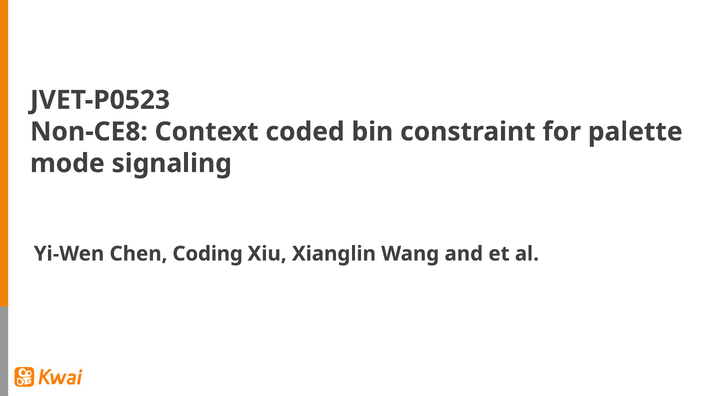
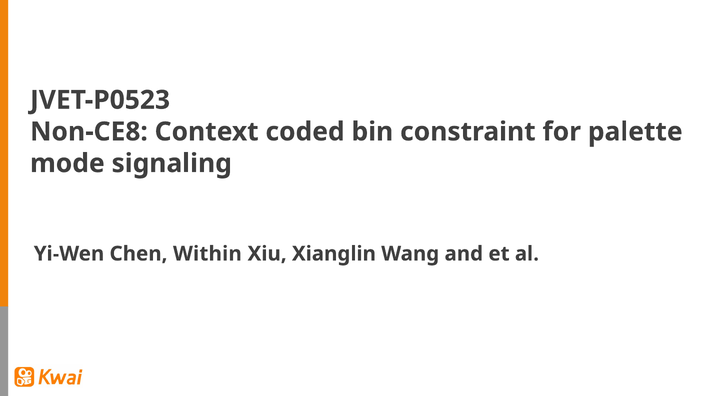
Coding: Coding -> Within
